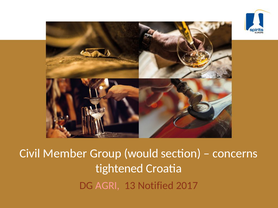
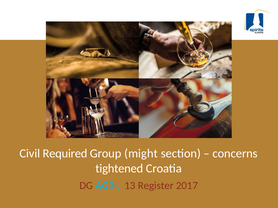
Member: Member -> Required
would: would -> might
AGRI colour: pink -> light blue
Notified: Notified -> Register
